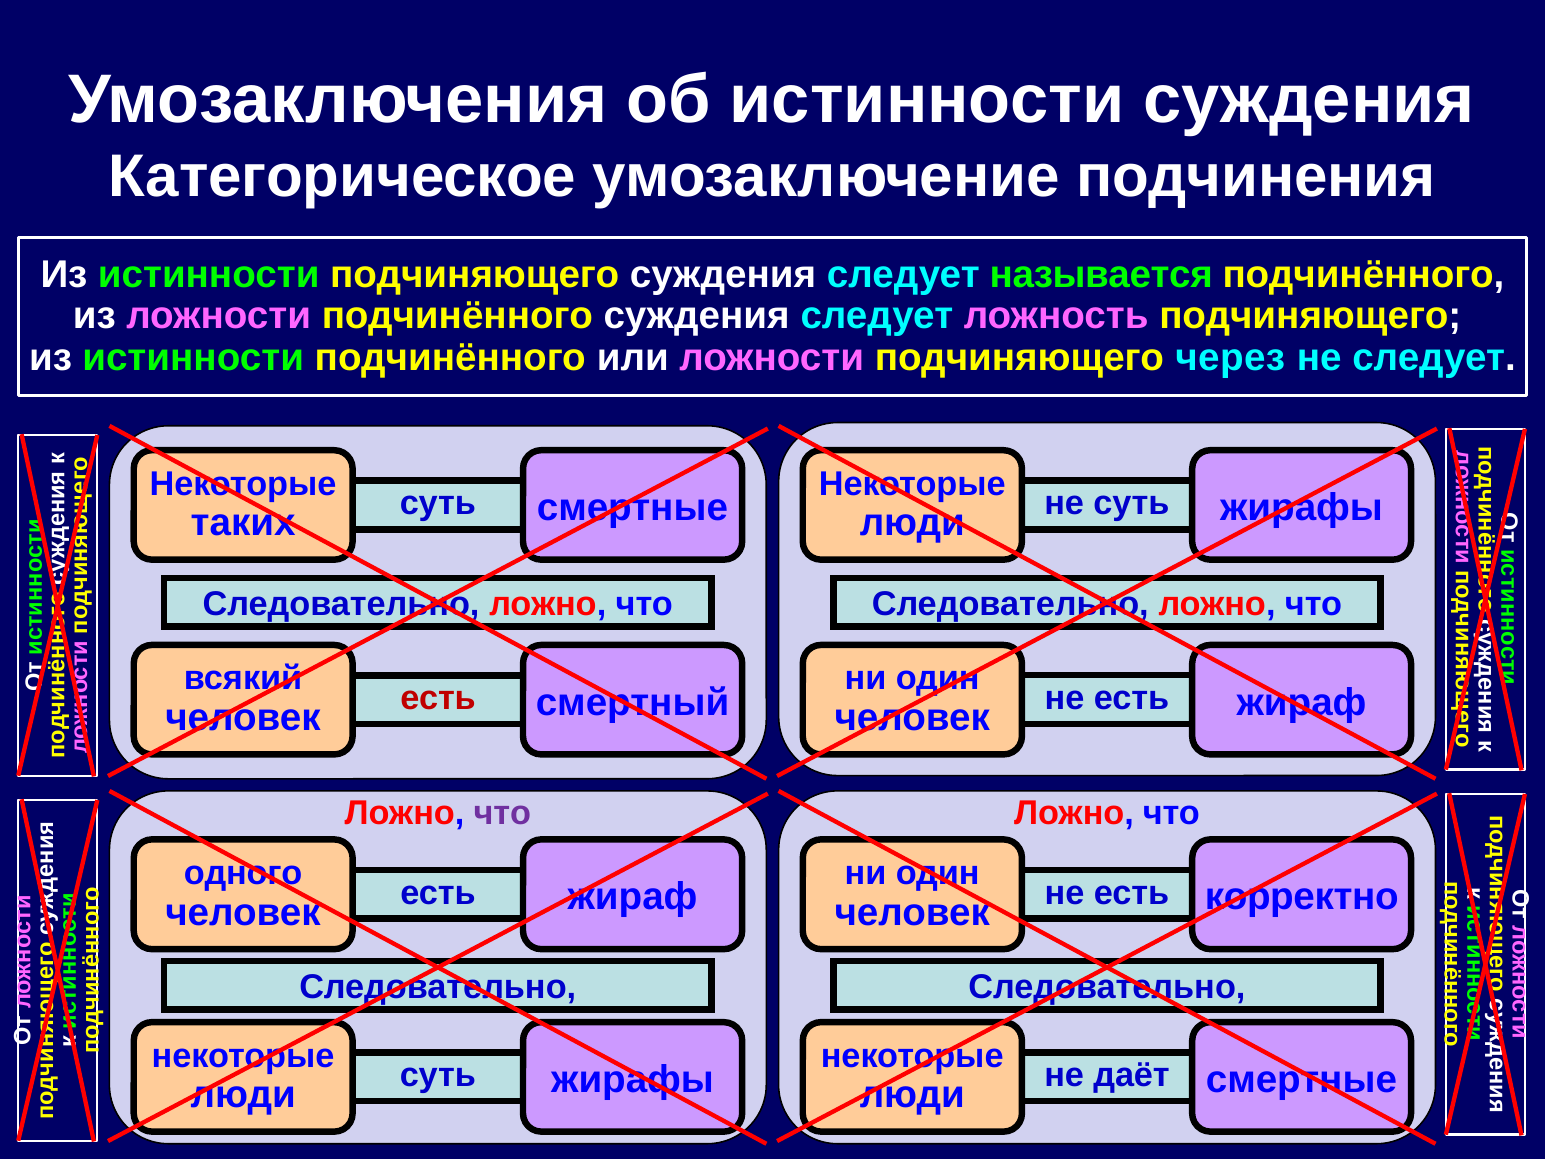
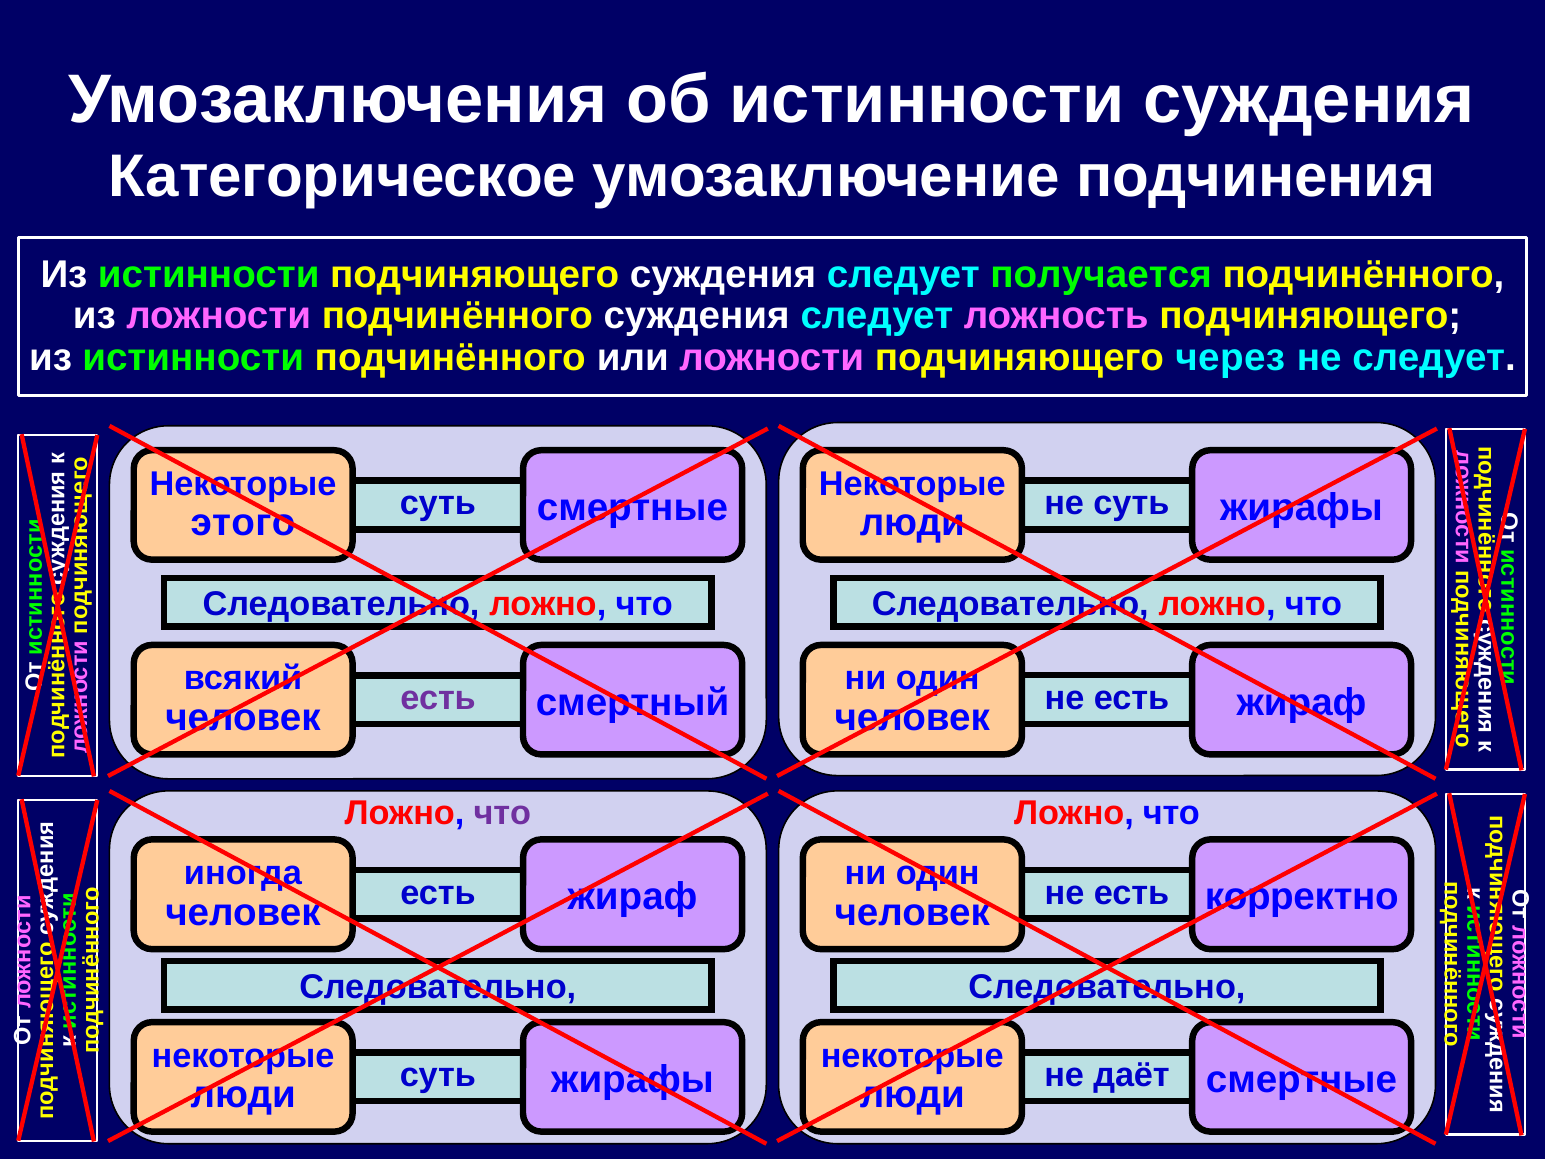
называется: называется -> получается
таких: таких -> этого
есть at (438, 698) colour: red -> purple
одного: одного -> иногда
